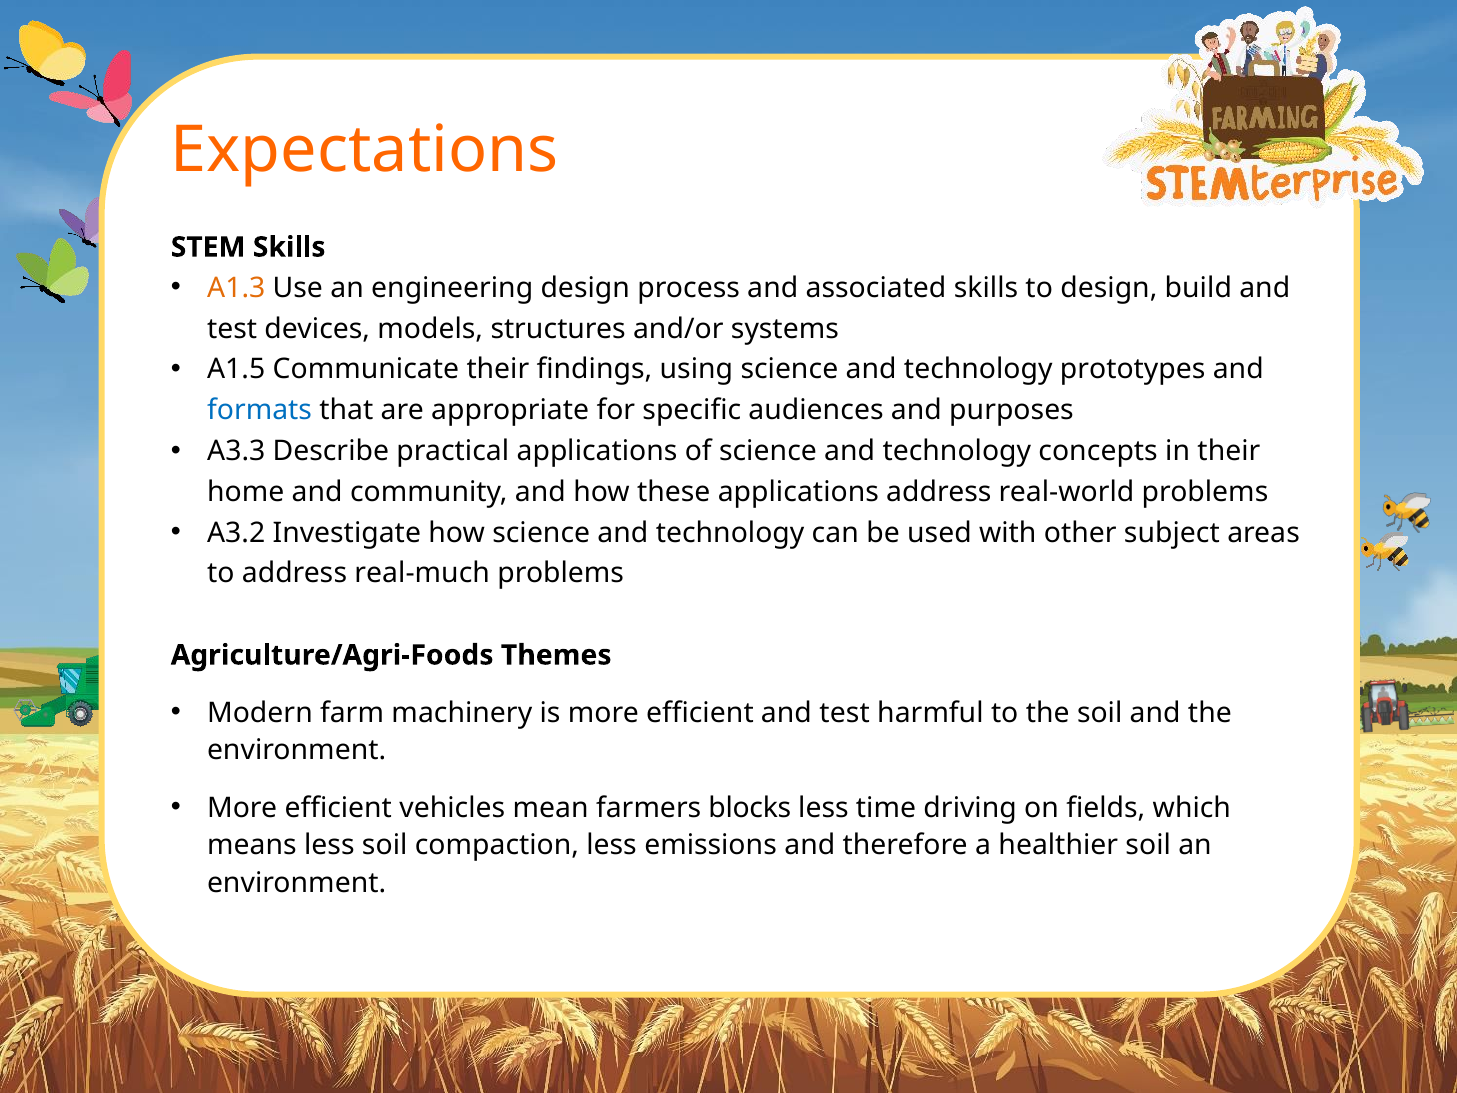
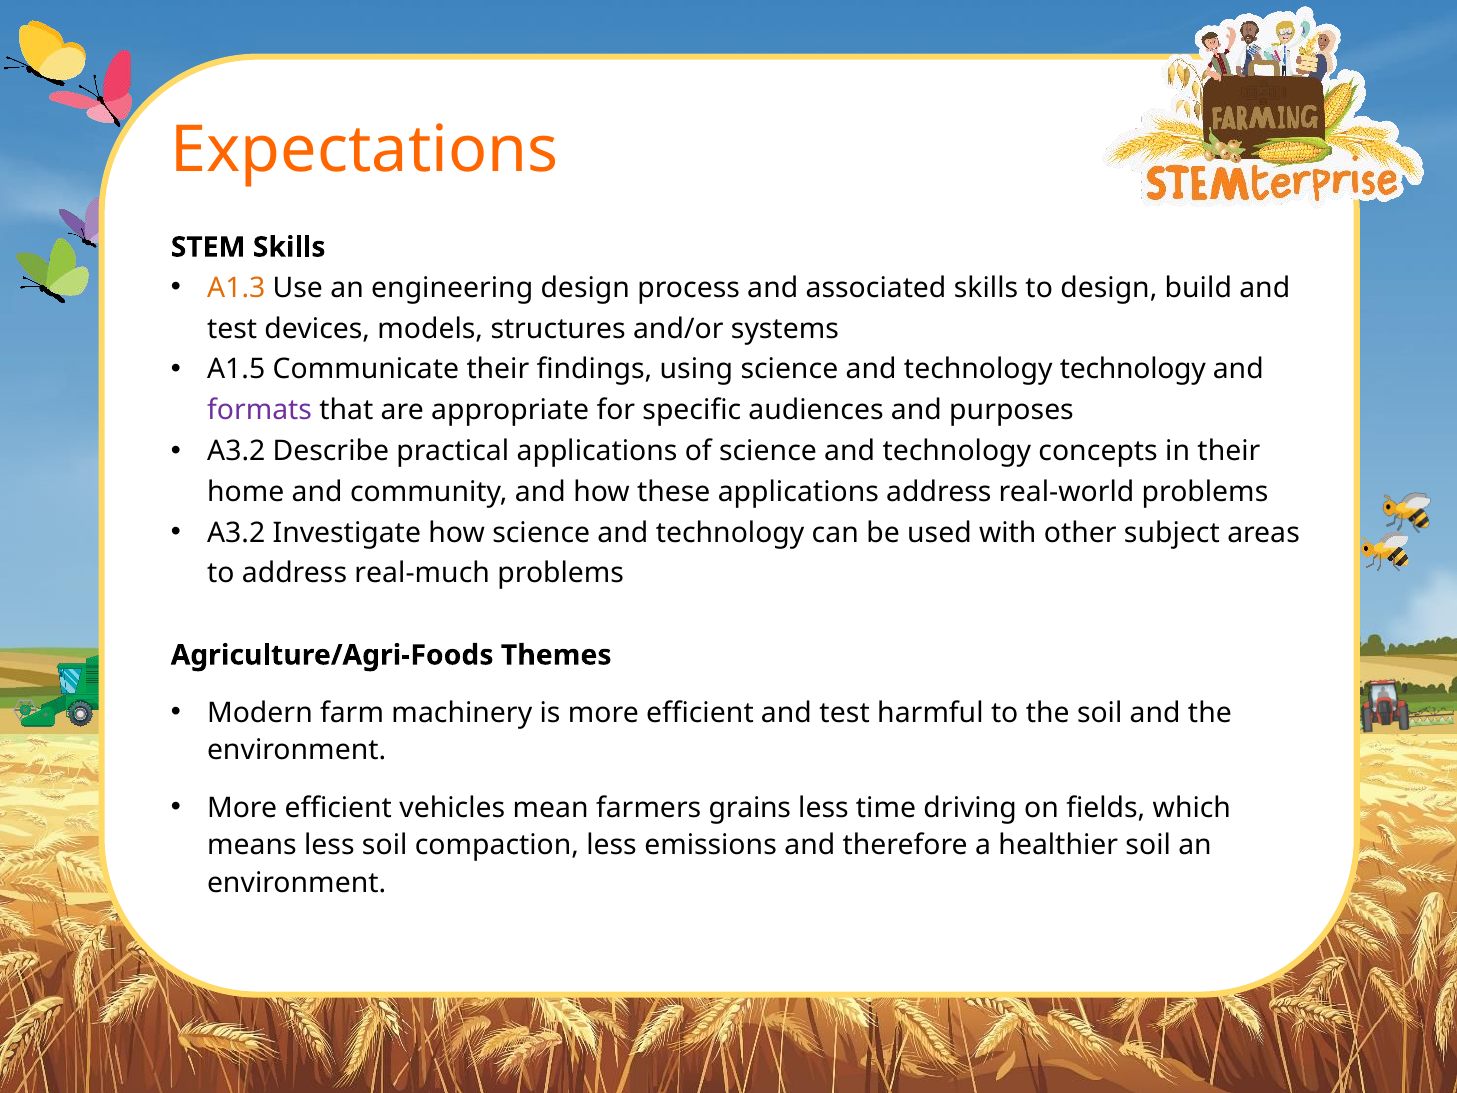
technology prototypes: prototypes -> technology
formats colour: blue -> purple
A3.3 at (236, 451): A3.3 -> A3.2
blocks: blocks -> grains
